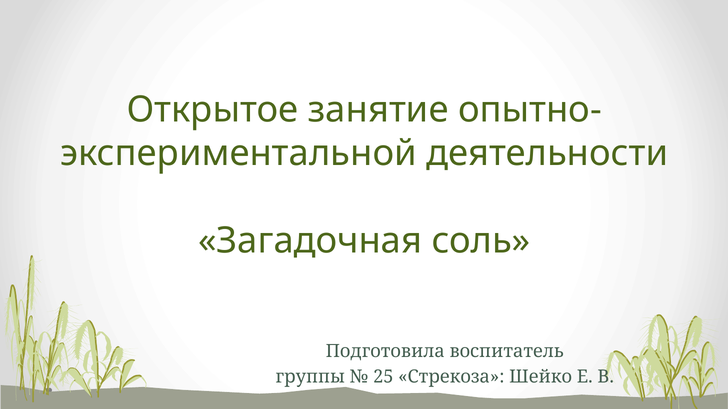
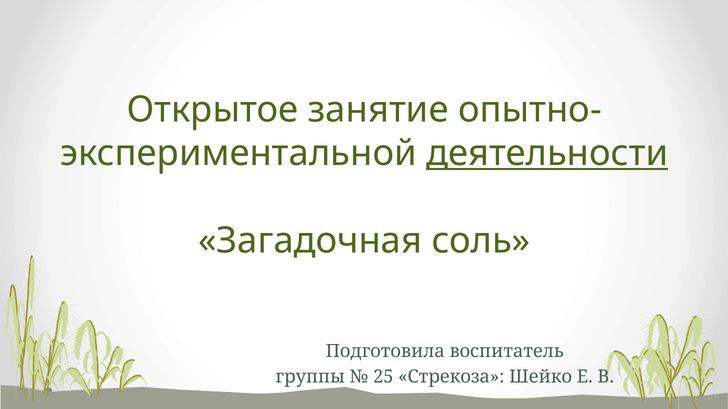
деятельности underline: none -> present
